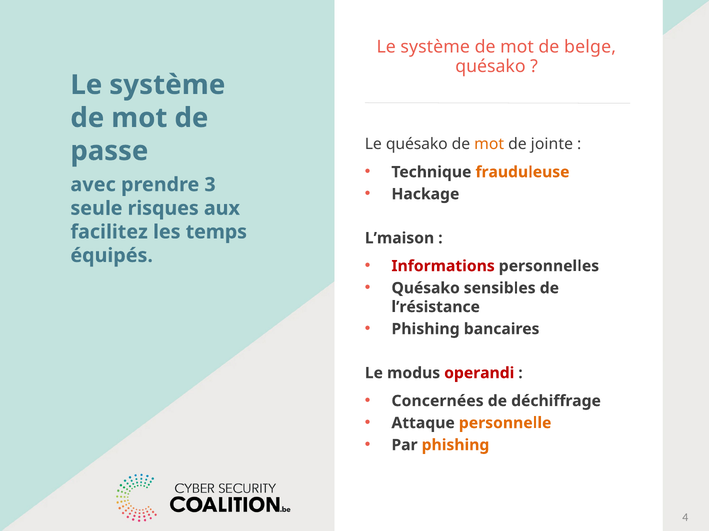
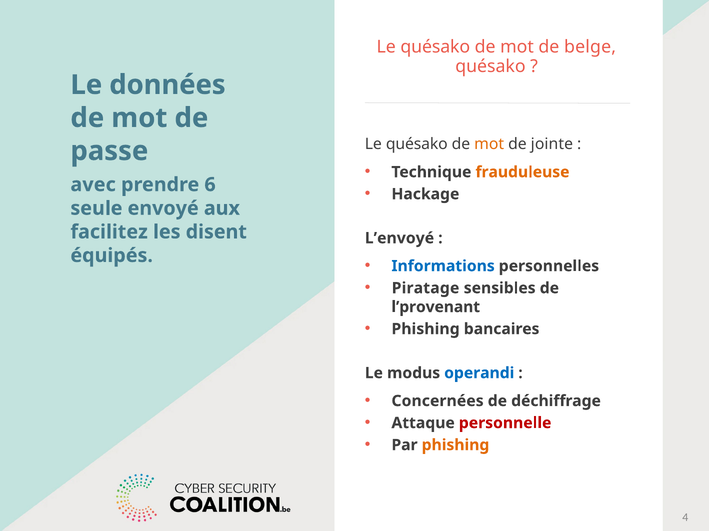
système at (435, 47): système -> quésako
système at (167, 85): système -> données
3: 3 -> 6
risques: risques -> envoyé
temps: temps -> disent
L’maison: L’maison -> L’envoyé
Informations colour: red -> blue
Quésako at (426, 288): Quésako -> Piratage
l’résistance: l’résistance -> l’provenant
operandi colour: red -> blue
personnelle colour: orange -> red
